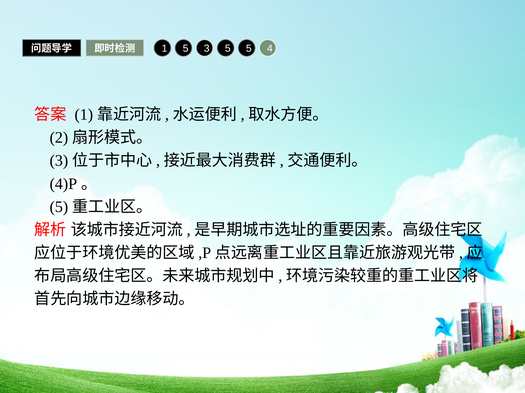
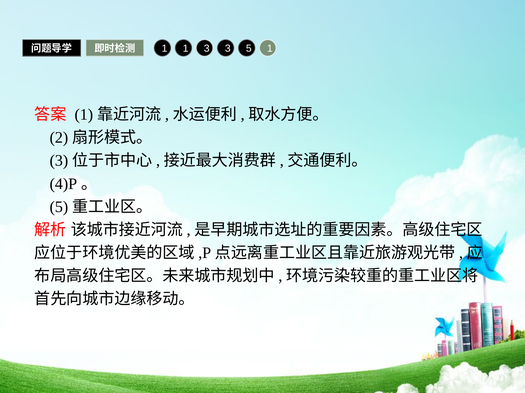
1 5: 5 -> 1
3 5: 5 -> 3
5 4: 4 -> 1
